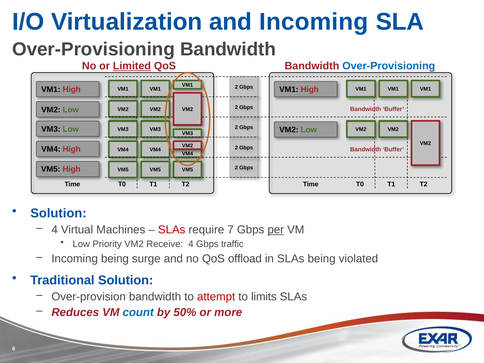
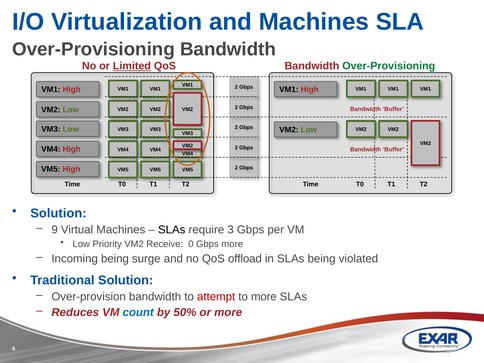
and Incoming: Incoming -> Machines
Over-Provisioning at (389, 66) colour: blue -> green
4 at (55, 230): 4 -> 9
SLAs at (172, 230) colour: red -> black
7: 7 -> 3
per underline: present -> none
Receive 4: 4 -> 0
Gbps traffic: traffic -> more
to limits: limits -> more
